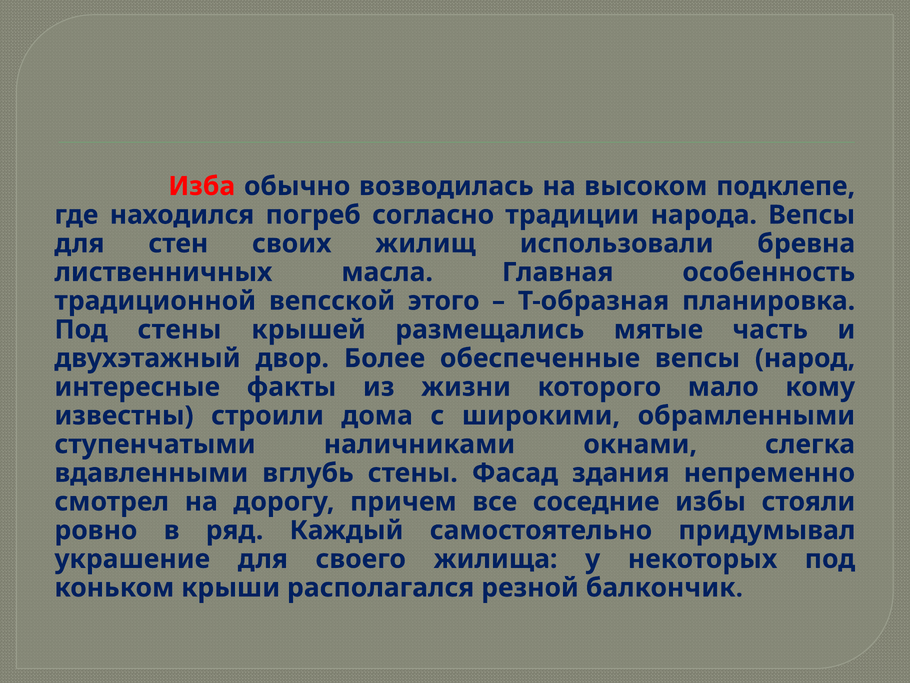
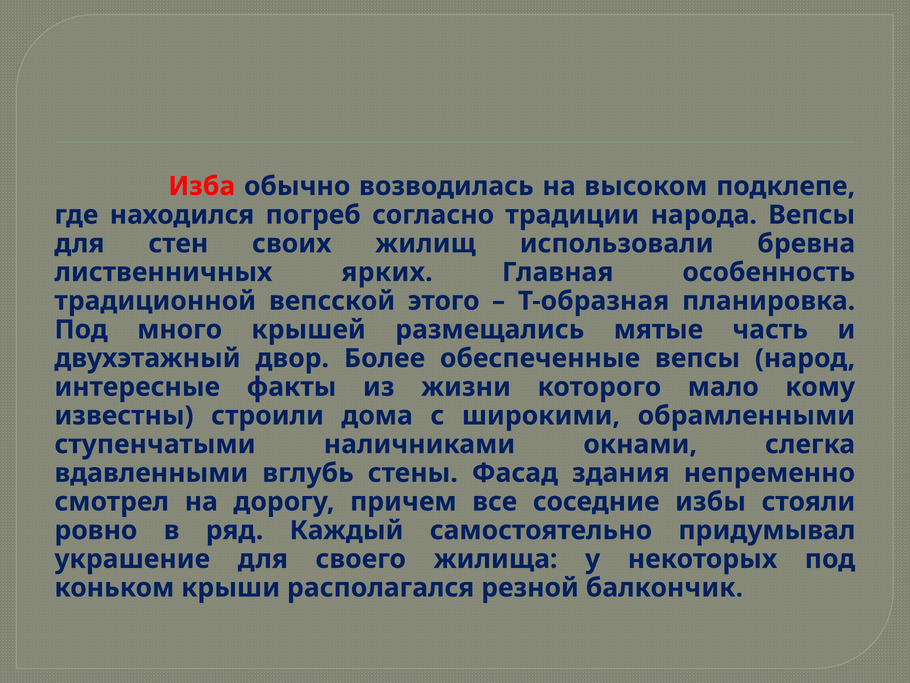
масла: масла -> ярких
Под стены: стены -> много
